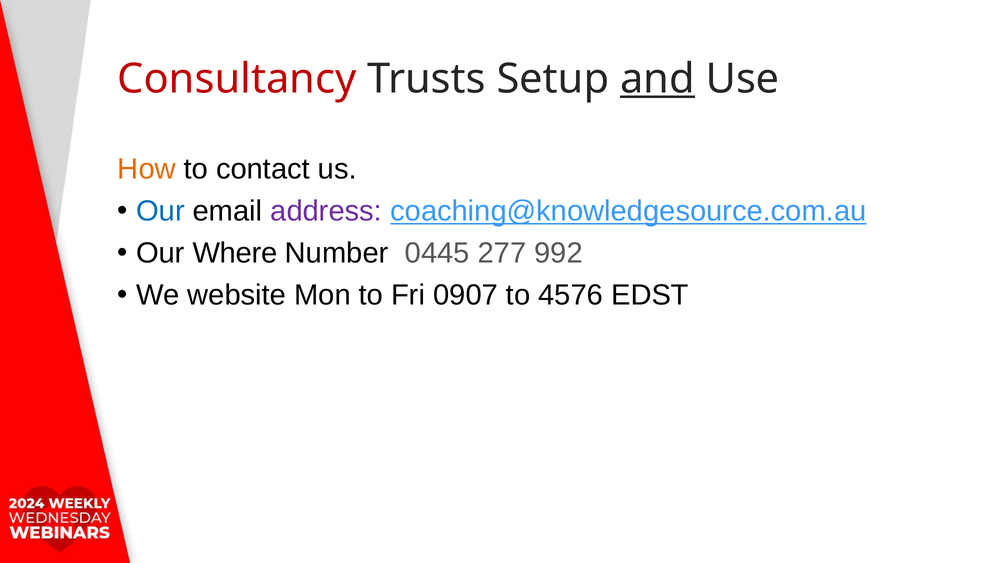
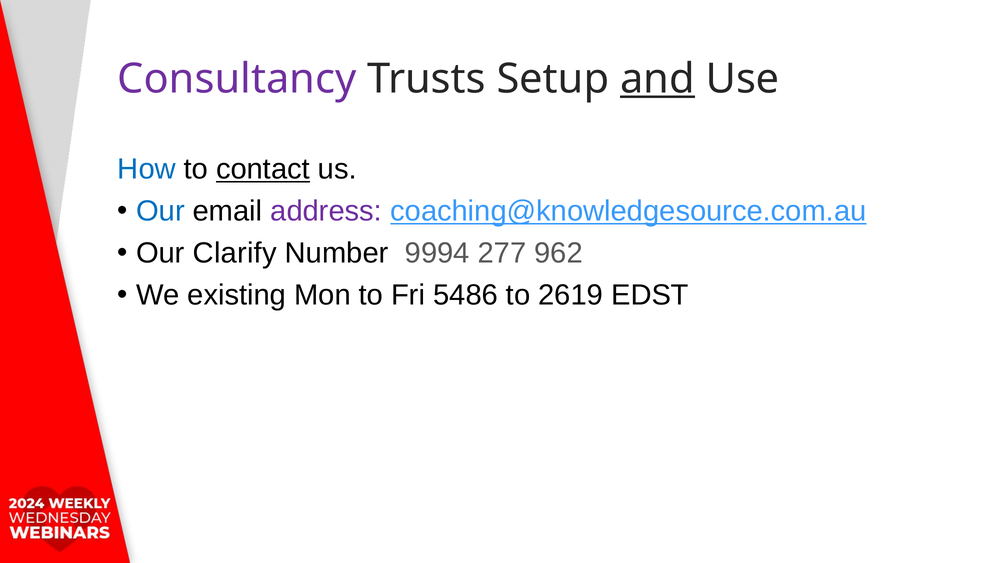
Consultancy colour: red -> purple
How colour: orange -> blue
contact underline: none -> present
Where: Where -> Clarify
0445: 0445 -> 9994
992: 992 -> 962
website: website -> existing
0907: 0907 -> 5486
4576: 4576 -> 2619
